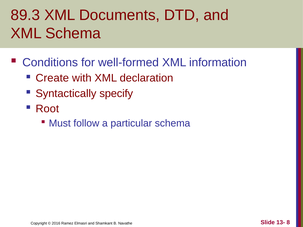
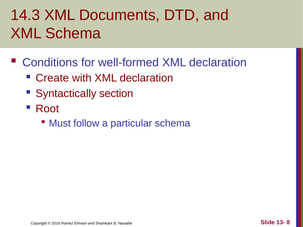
89.3: 89.3 -> 14.3
well-formed XML information: information -> declaration
specify: specify -> section
